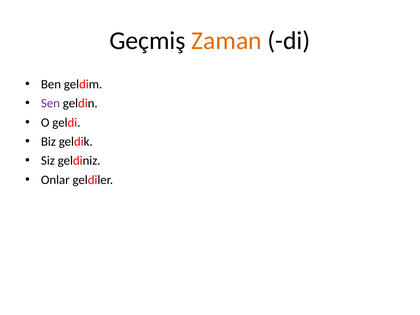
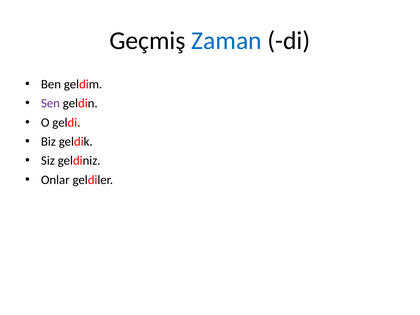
Zaman colour: orange -> blue
